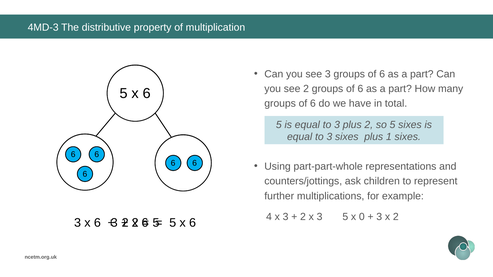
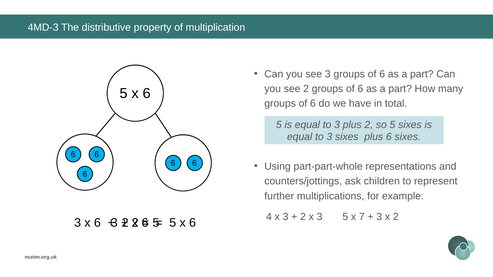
plus 1: 1 -> 6
0: 0 -> 7
